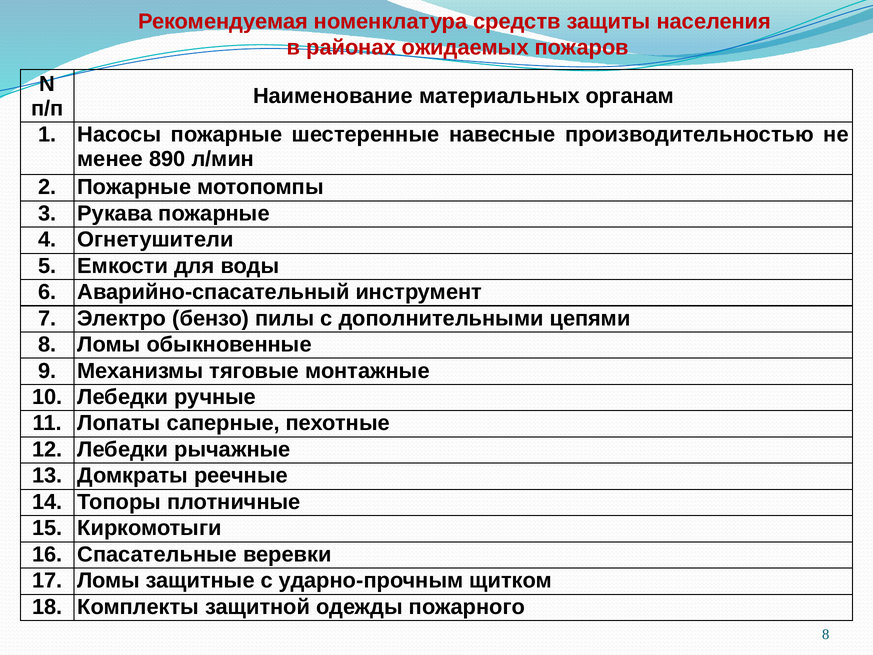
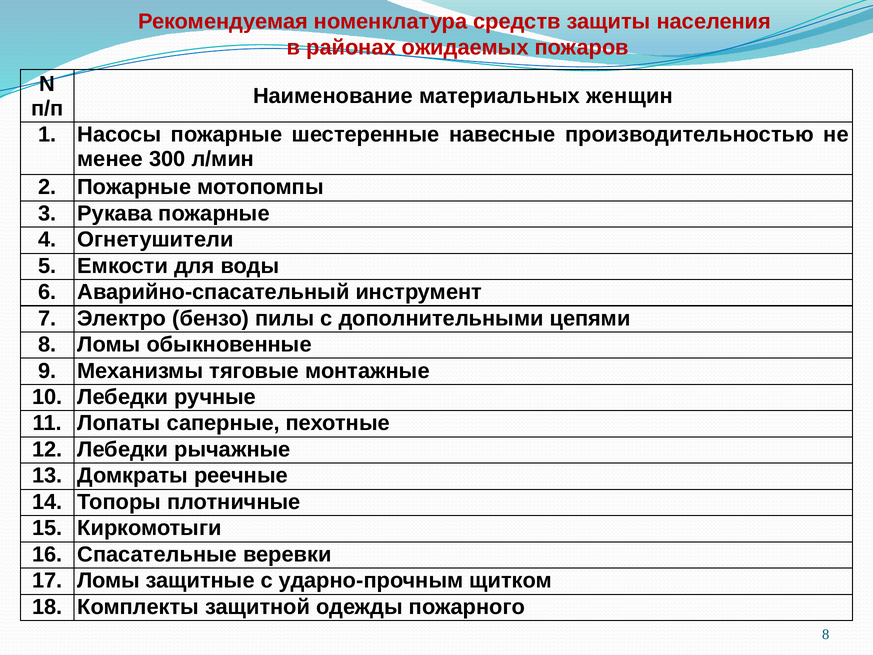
органам: органам -> женщин
890: 890 -> 300
